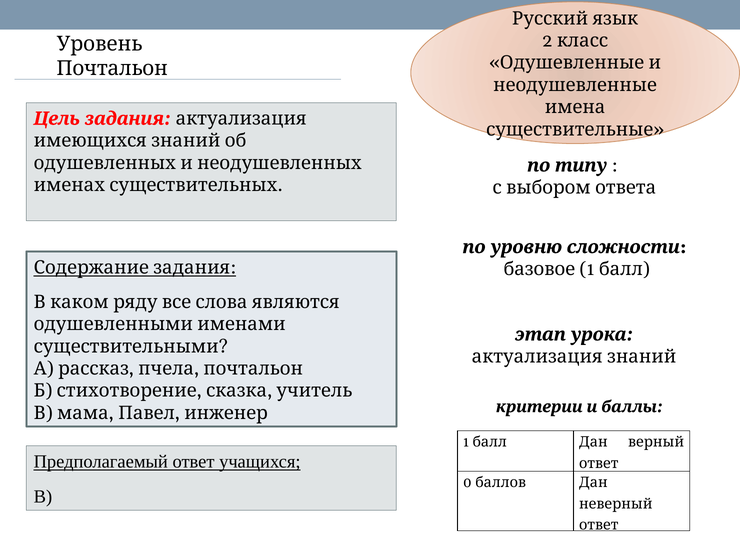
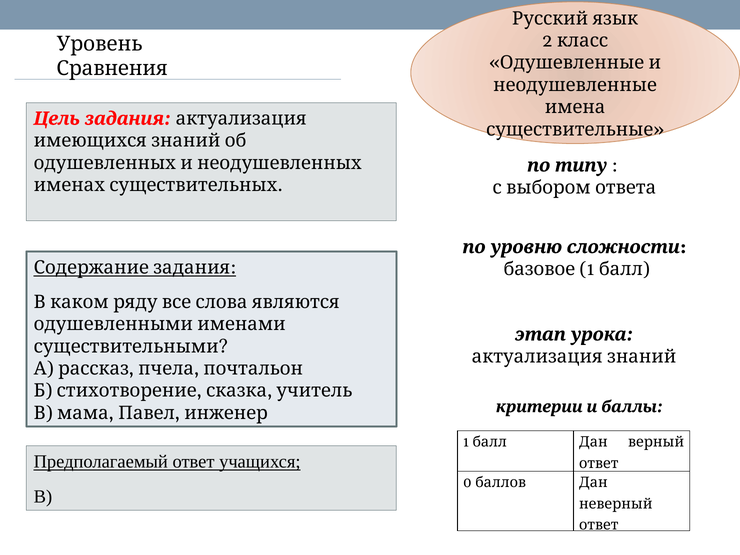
Почтальон at (112, 68): Почтальон -> Сравнения
